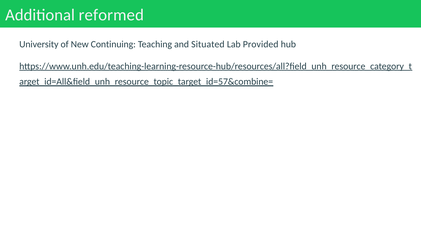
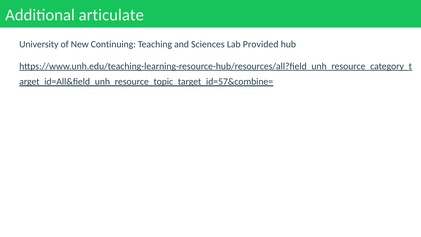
reformed: reformed -> articulate
Situated: Situated -> Sciences
